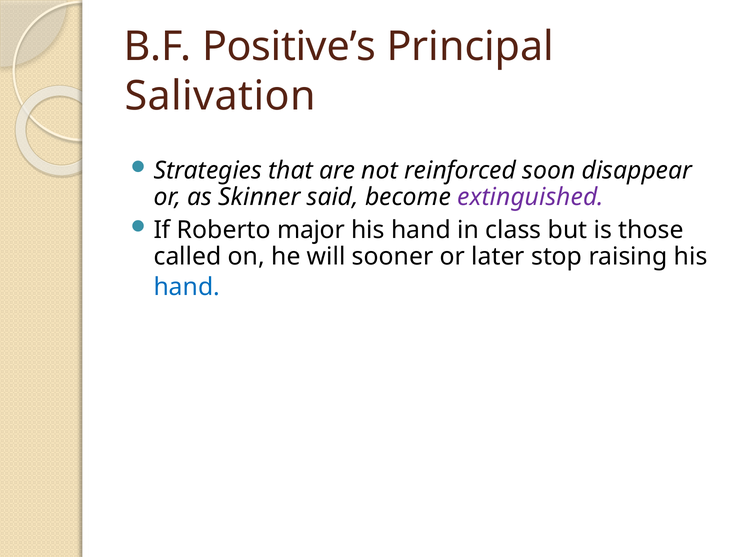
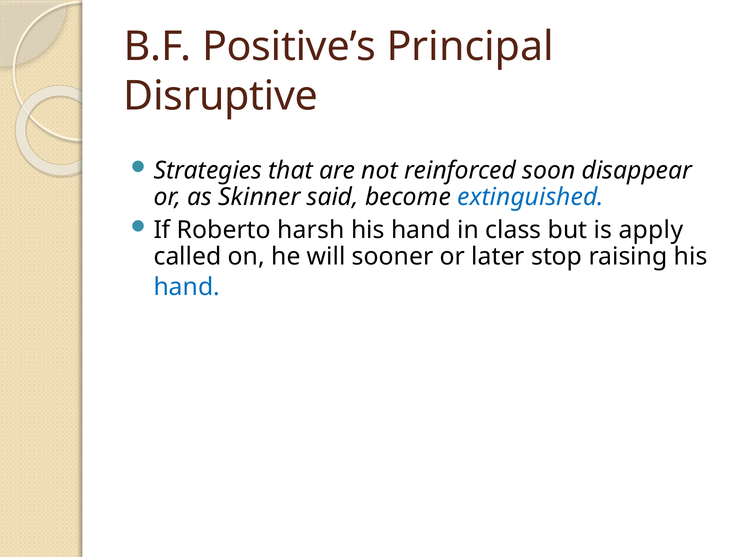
Salivation: Salivation -> Disruptive
extinguished colour: purple -> blue
major: major -> harsh
those: those -> apply
